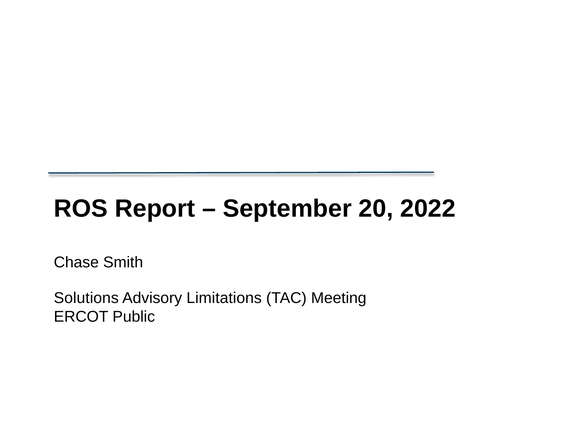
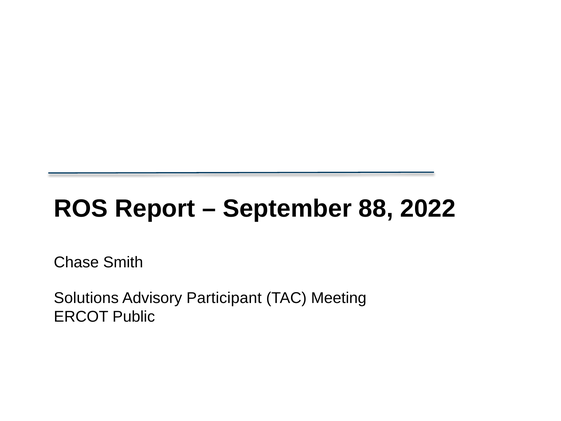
20: 20 -> 88
Limitations: Limitations -> Participant
